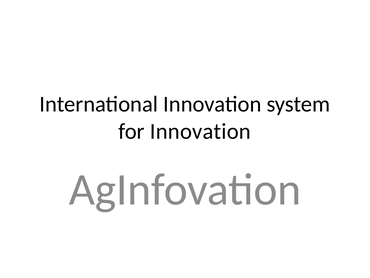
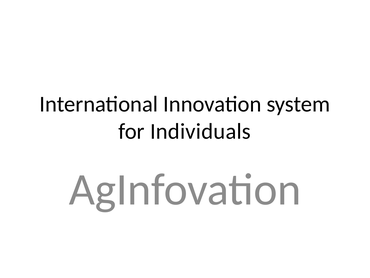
for Innovation: Innovation -> Individuals
